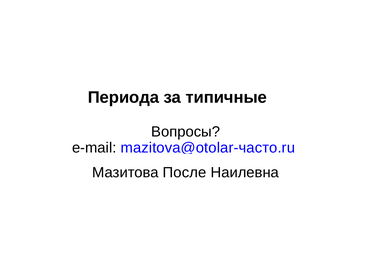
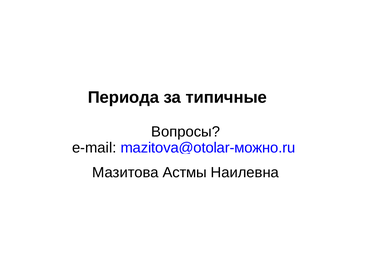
mazitova@otolar-часто.ru: mazitova@otolar-часто.ru -> mazitova@otolar-можно.ru
После: После -> Астмы
